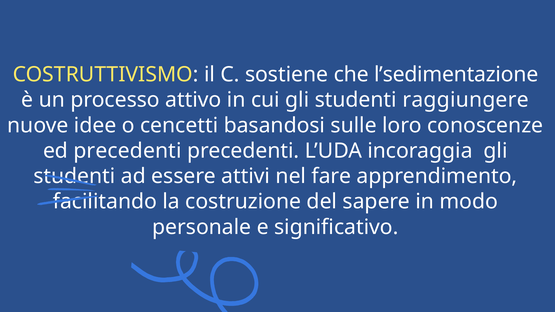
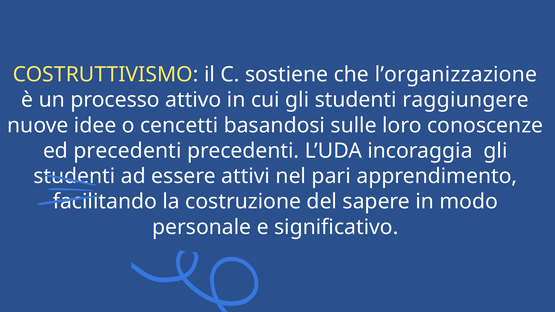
l’sedimentazione: l’sedimentazione -> l’organizzazione
fare: fare -> pari
